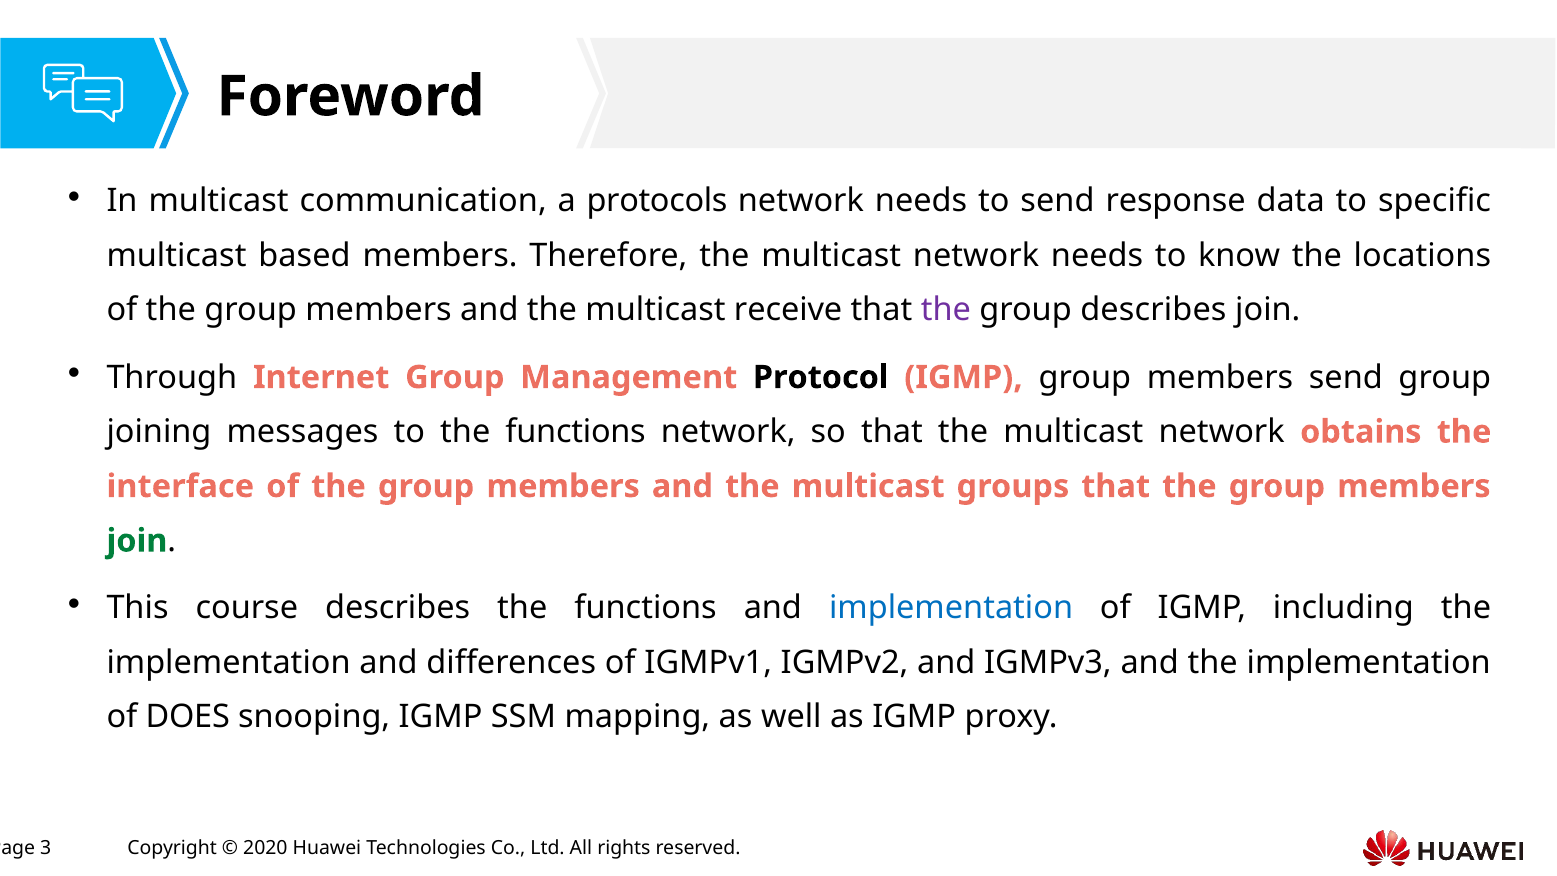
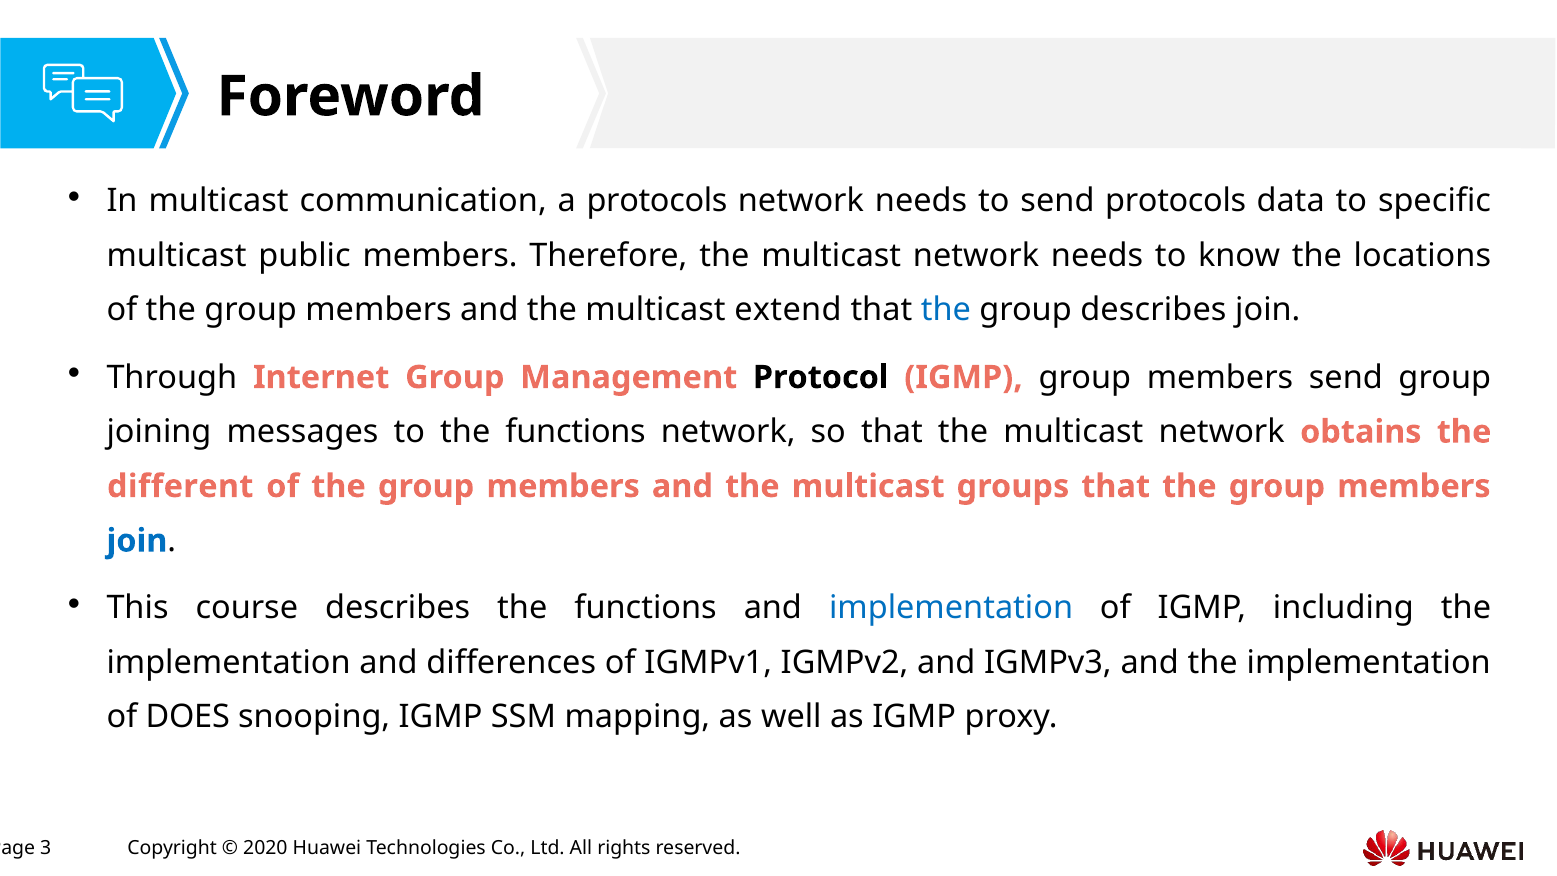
send response: response -> protocols
based: based -> public
receive: receive -> extend
the at (946, 310) colour: purple -> blue
interface: interface -> different
join at (137, 541) colour: green -> blue
